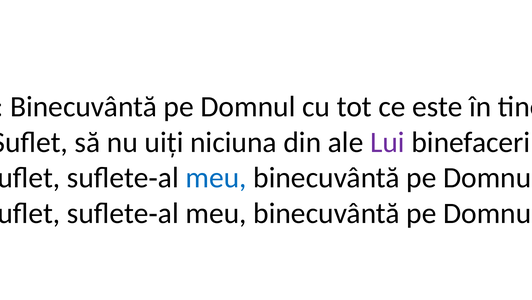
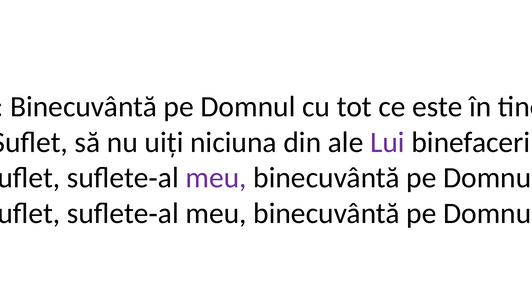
meu at (216, 177) colour: blue -> purple
